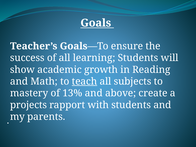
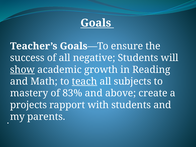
learning: learning -> negative
show underline: none -> present
13%: 13% -> 83%
